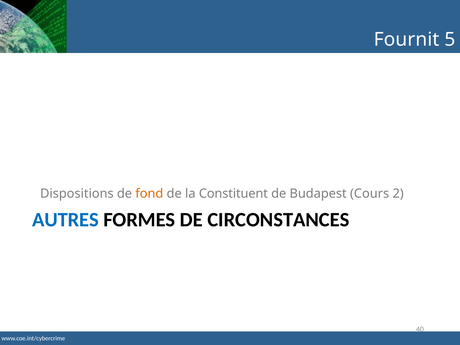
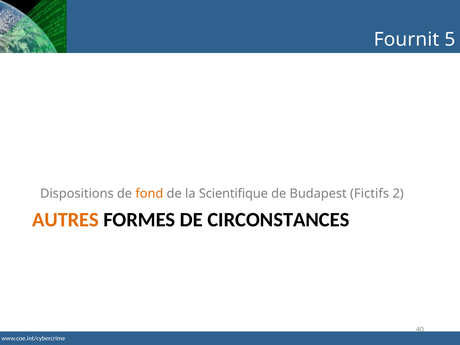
Constituent: Constituent -> Scientifique
Cours: Cours -> Fictifs
AUTRES colour: blue -> orange
